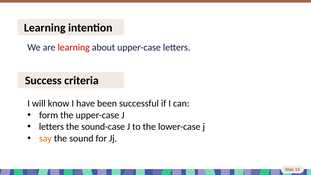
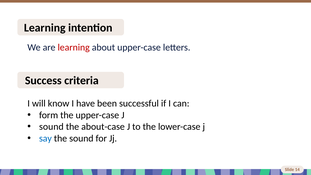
letters at (51, 127): letters -> sound
sound-case: sound-case -> about-case
say colour: orange -> blue
